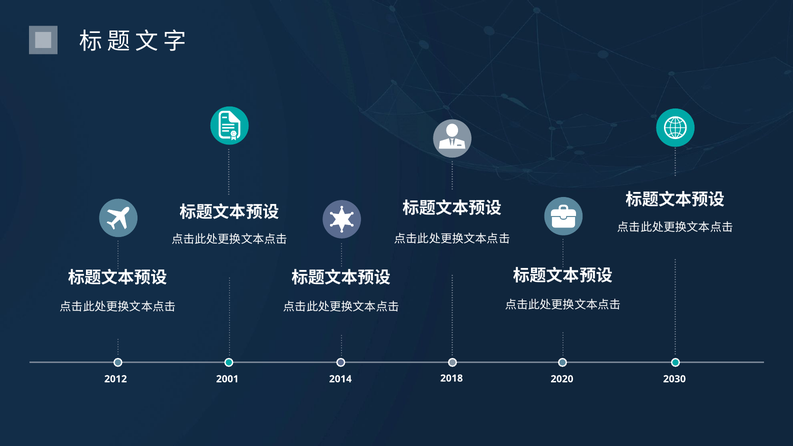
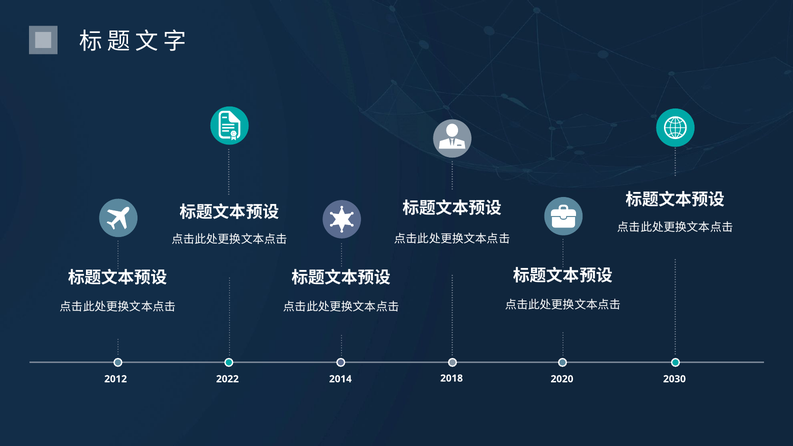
2001: 2001 -> 2022
